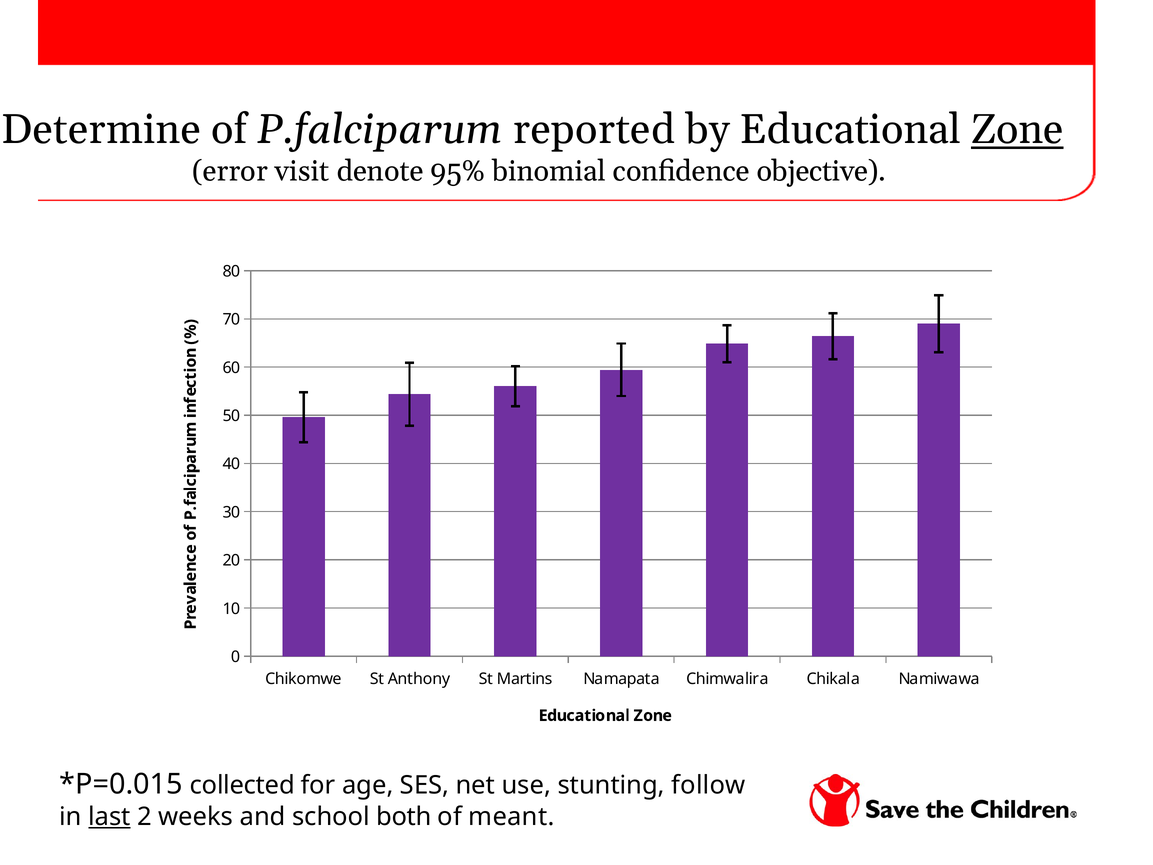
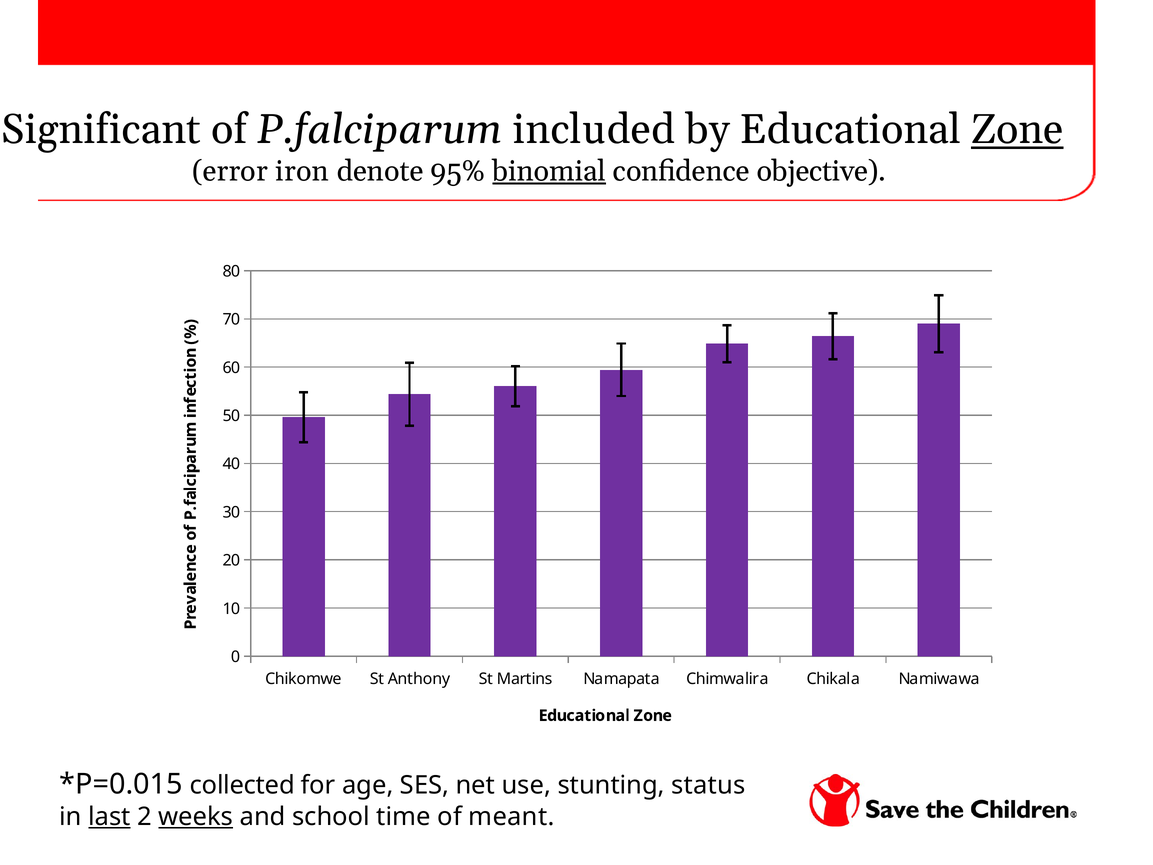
Determine: Determine -> Significant
reported: reported -> included
visit: visit -> iron
binomial underline: none -> present
follow: follow -> status
weeks underline: none -> present
both: both -> time
